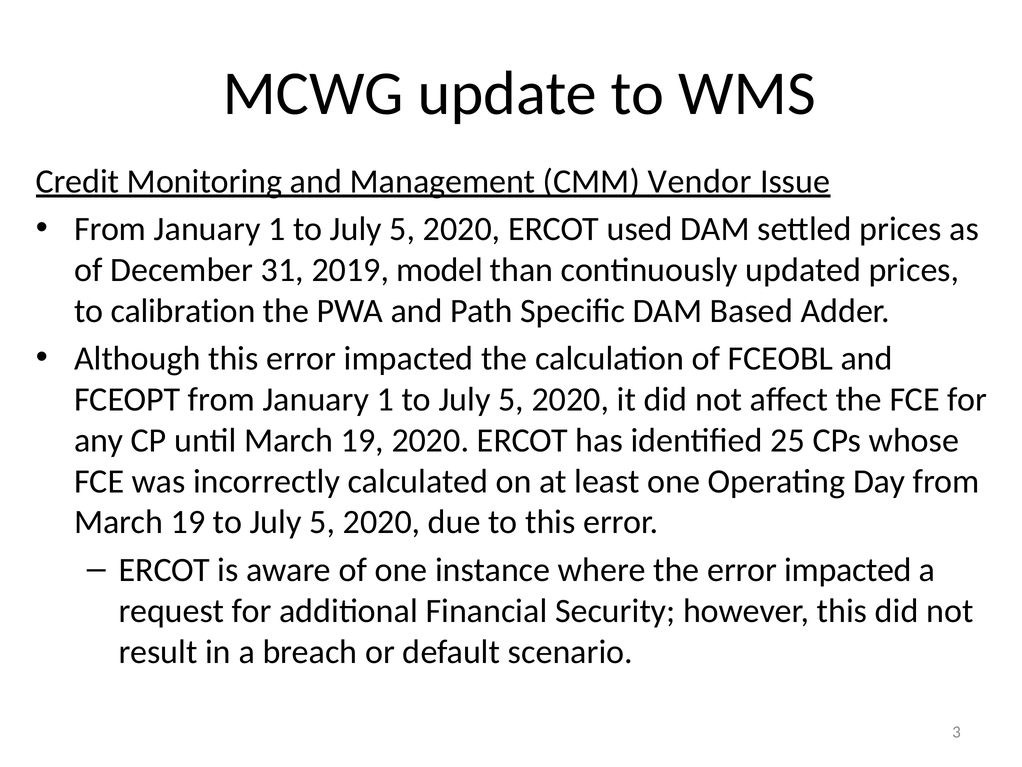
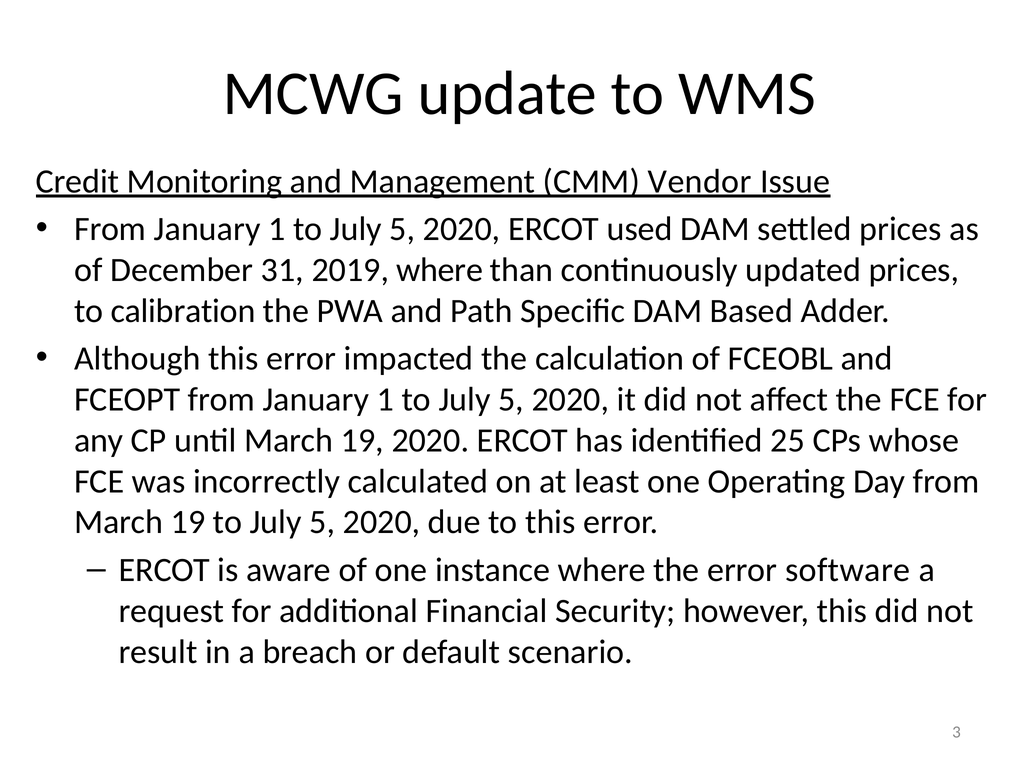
2019 model: model -> where
the error impacted: impacted -> software
